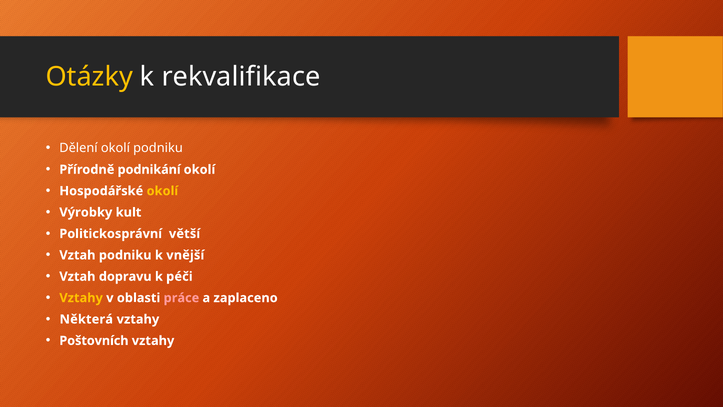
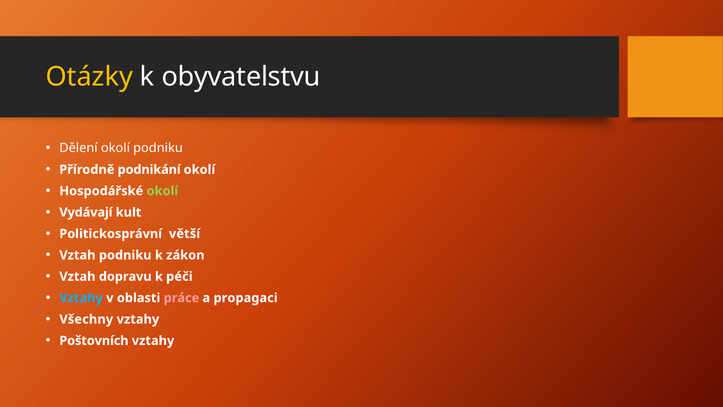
rekvalifikace: rekvalifikace -> obyvatelstvu
okolí at (162, 191) colour: yellow -> light green
Výrobky: Výrobky -> Vydávají
vnější: vnější -> zákon
Vztahy at (81, 298) colour: yellow -> light blue
zaplaceno: zaplaceno -> propagaci
Některá: Některá -> Všechny
